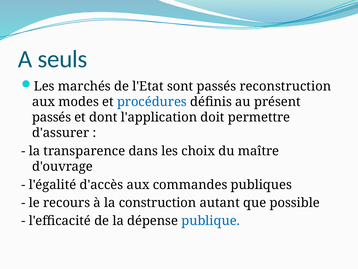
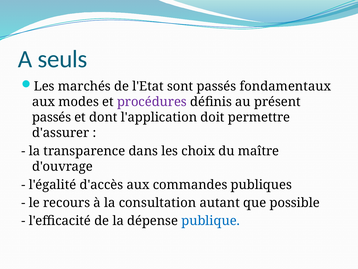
reconstruction: reconstruction -> fondamentaux
procédures colour: blue -> purple
construction: construction -> consultation
